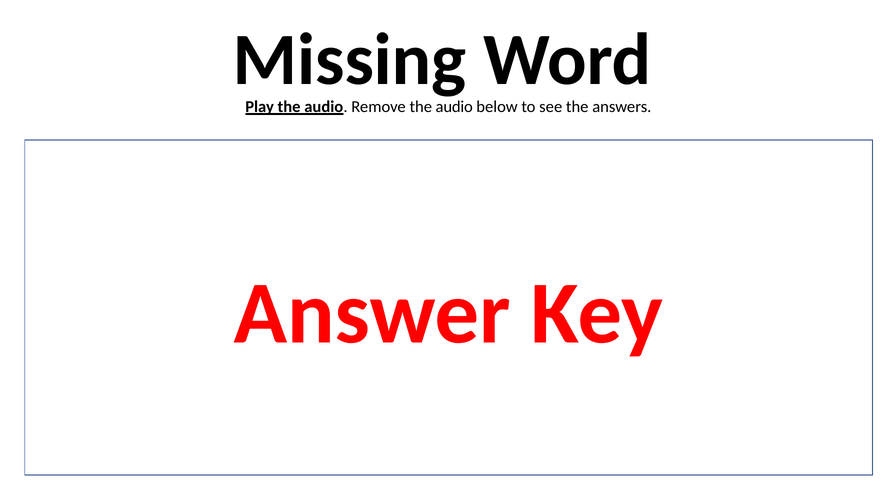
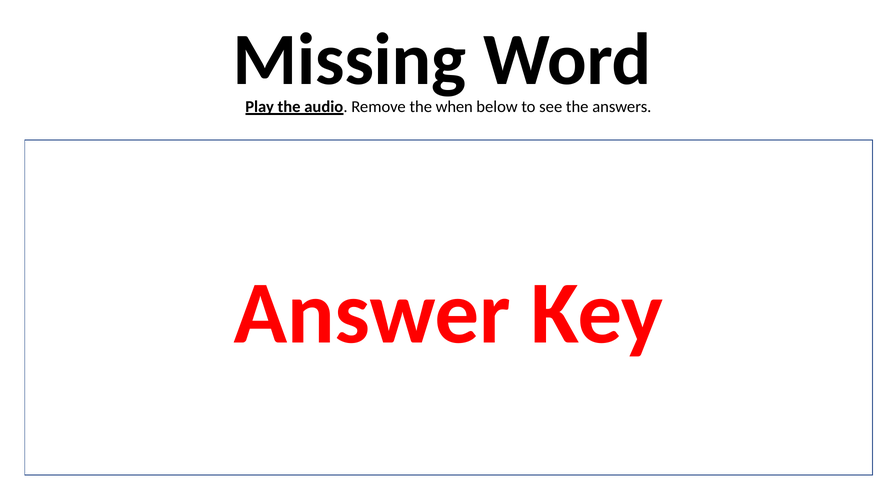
Remove the audio: audio -> when
